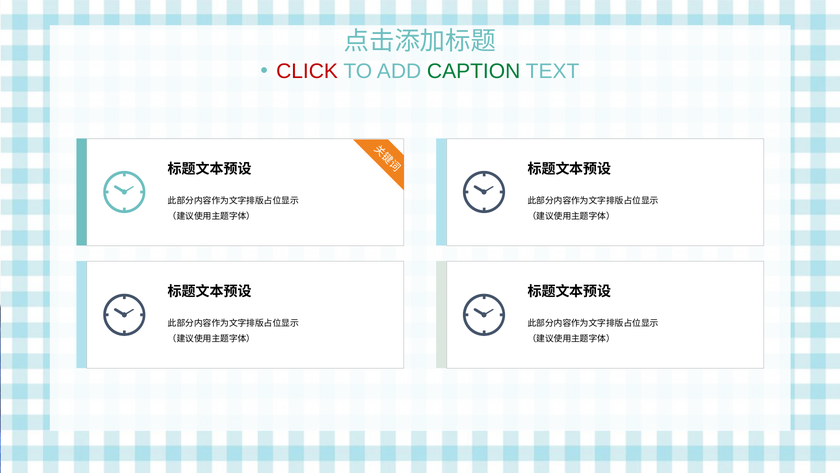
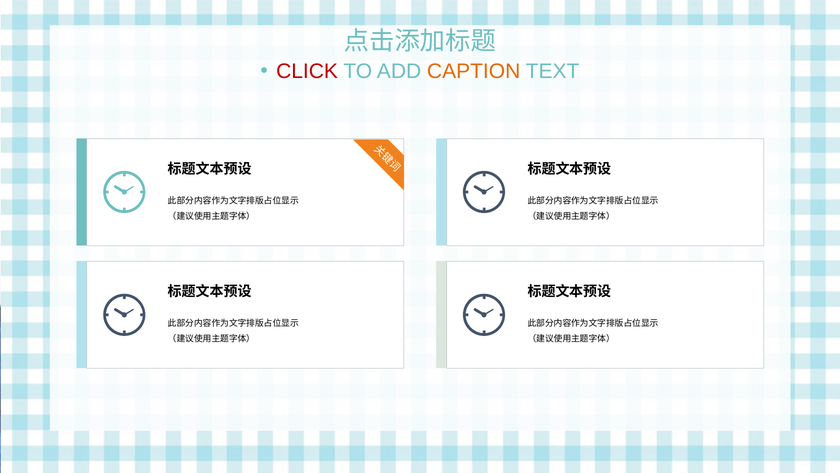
CAPTION colour: green -> orange
